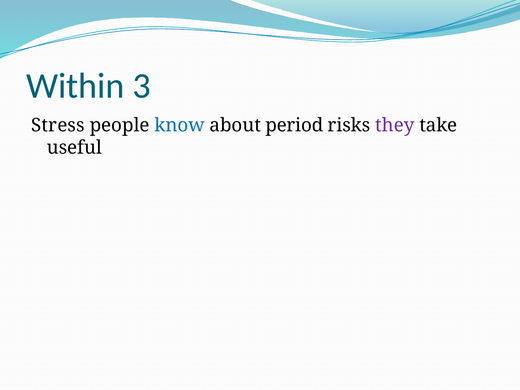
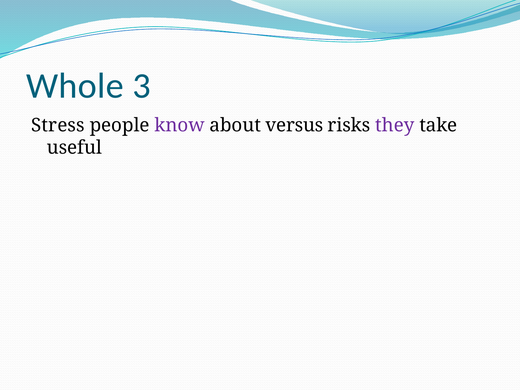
Within: Within -> Whole
know colour: blue -> purple
period: period -> versus
